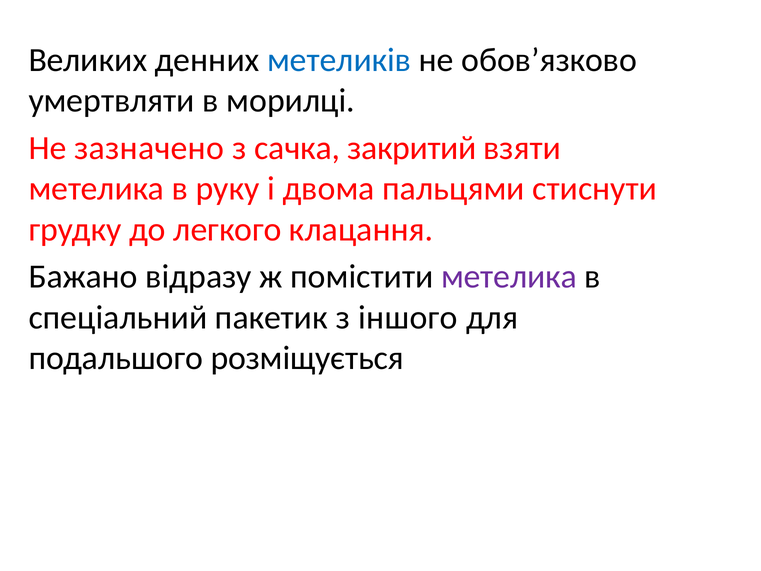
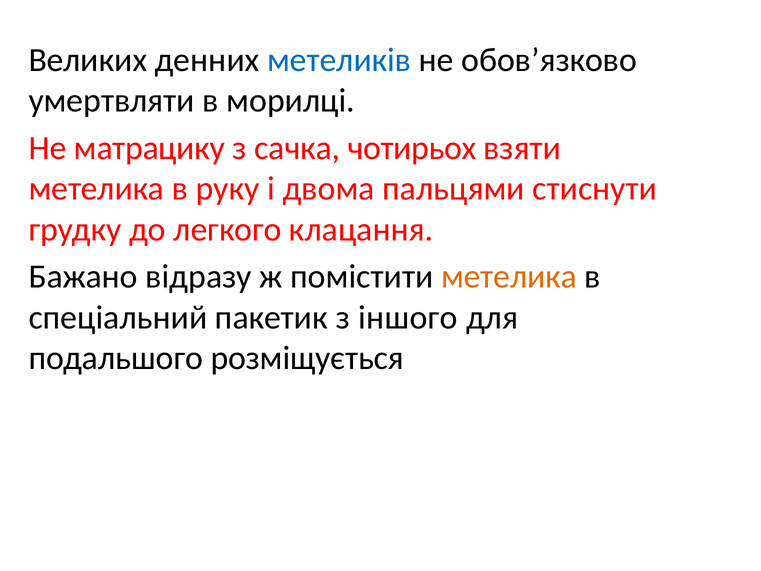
зазначено: зазначено -> матрацику
закритий: закритий -> чотирьох
метелика at (509, 277) colour: purple -> orange
